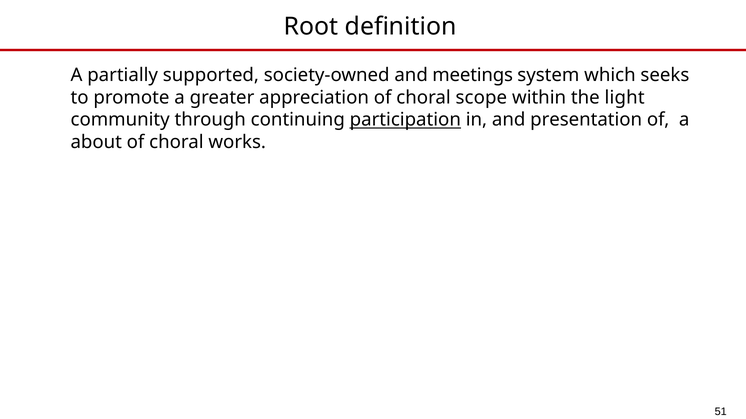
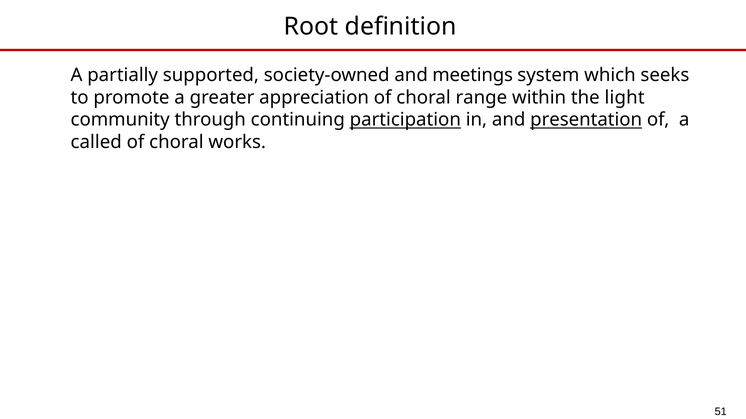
scope: scope -> range
presentation underline: none -> present
about: about -> called
